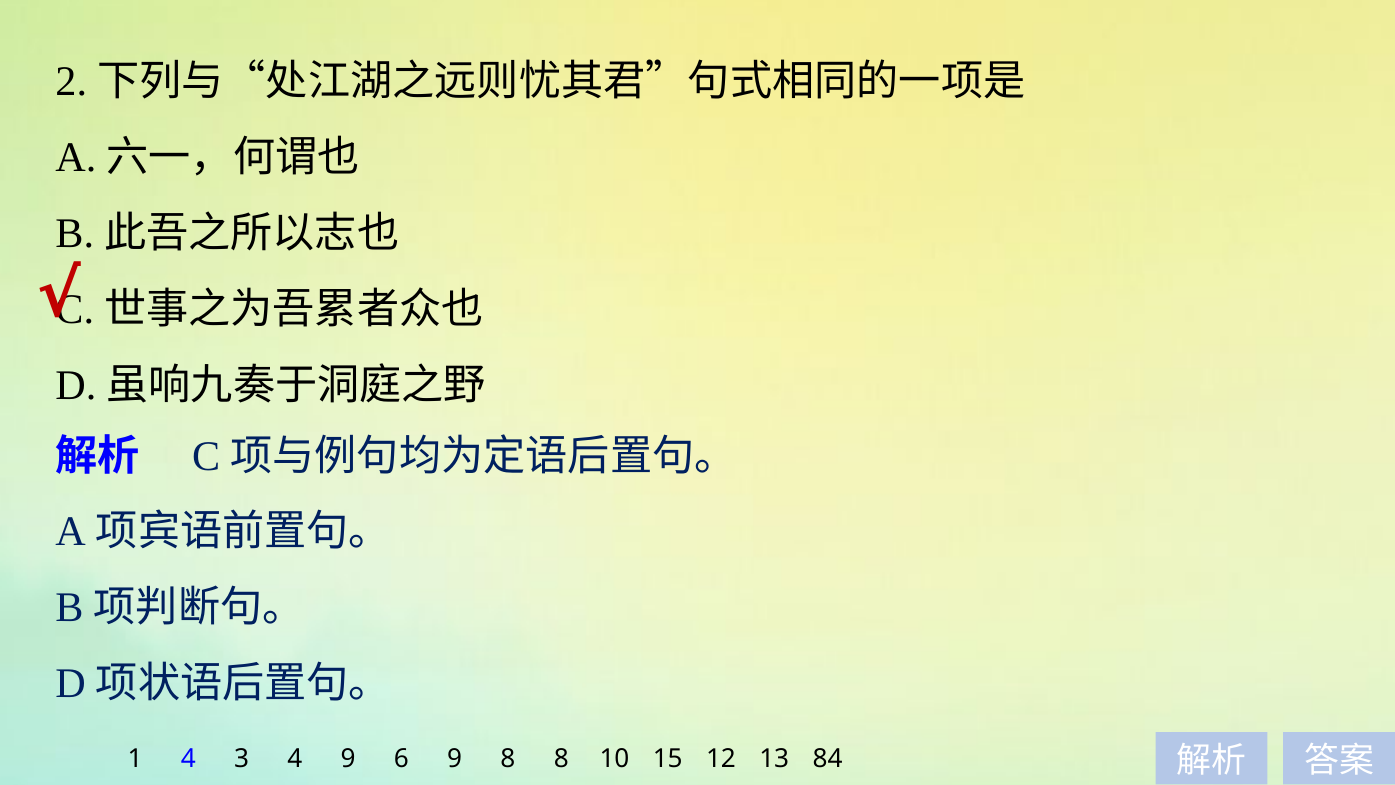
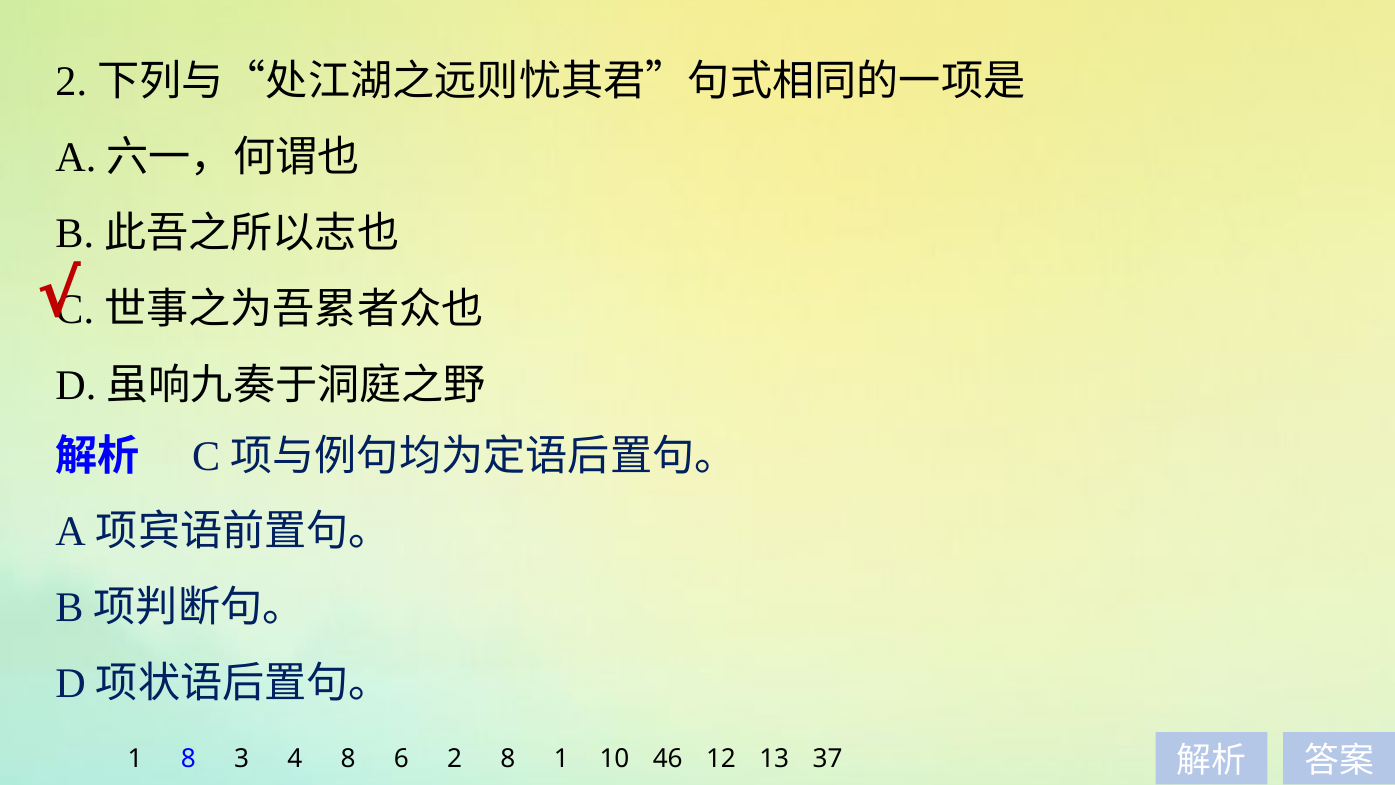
1 4: 4 -> 8
4 9: 9 -> 8
6 9: 9 -> 2
8 8: 8 -> 1
15: 15 -> 46
84: 84 -> 37
